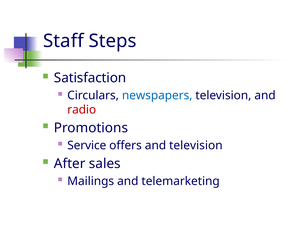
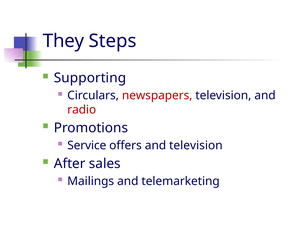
Staff: Staff -> They
Satisfaction: Satisfaction -> Supporting
newspapers colour: blue -> red
